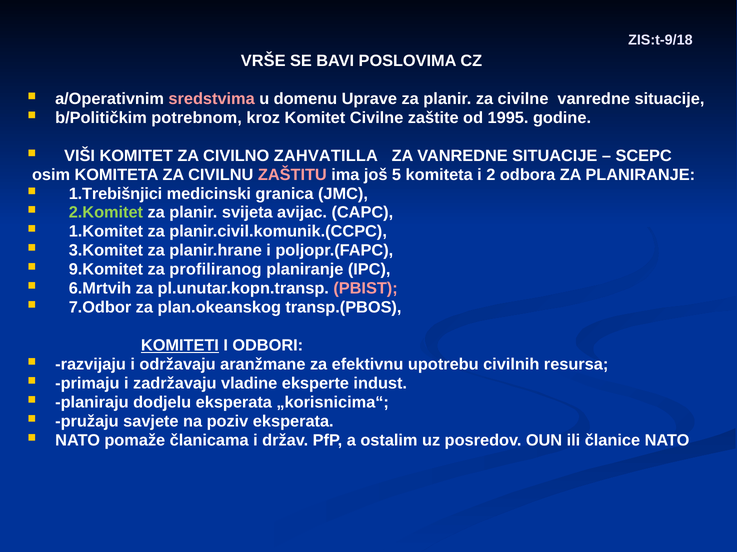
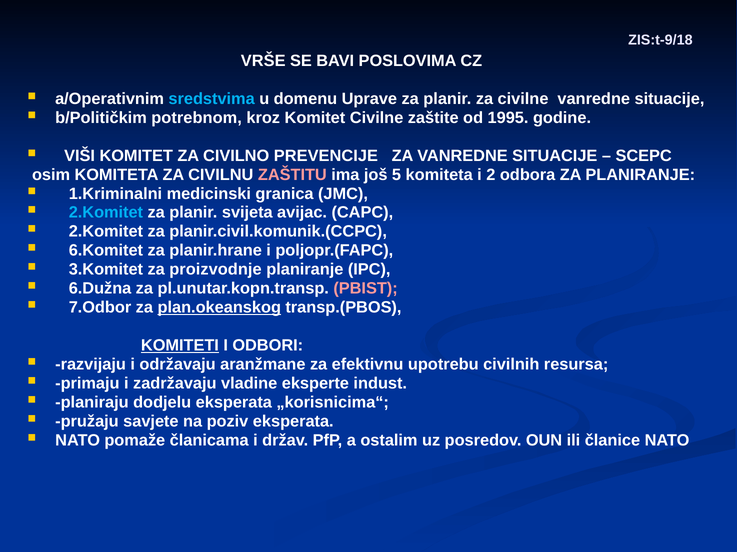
sredstvima colour: pink -> light blue
ZAHVATILLA: ZAHVATILLA -> PREVENCIJE
1.Trebišnjici: 1.Trebišnjici -> 1.Kriminalni
2.Komitet at (106, 213) colour: light green -> light blue
1.Komitet at (106, 232): 1.Komitet -> 2.Komitet
3.Komitet: 3.Komitet -> 6.Komitet
9.Komitet: 9.Komitet -> 3.Komitet
profiliranog: profiliranog -> proizvodnje
6.Mrtvih: 6.Mrtvih -> 6.Dužna
plan.okeanskog underline: none -> present
